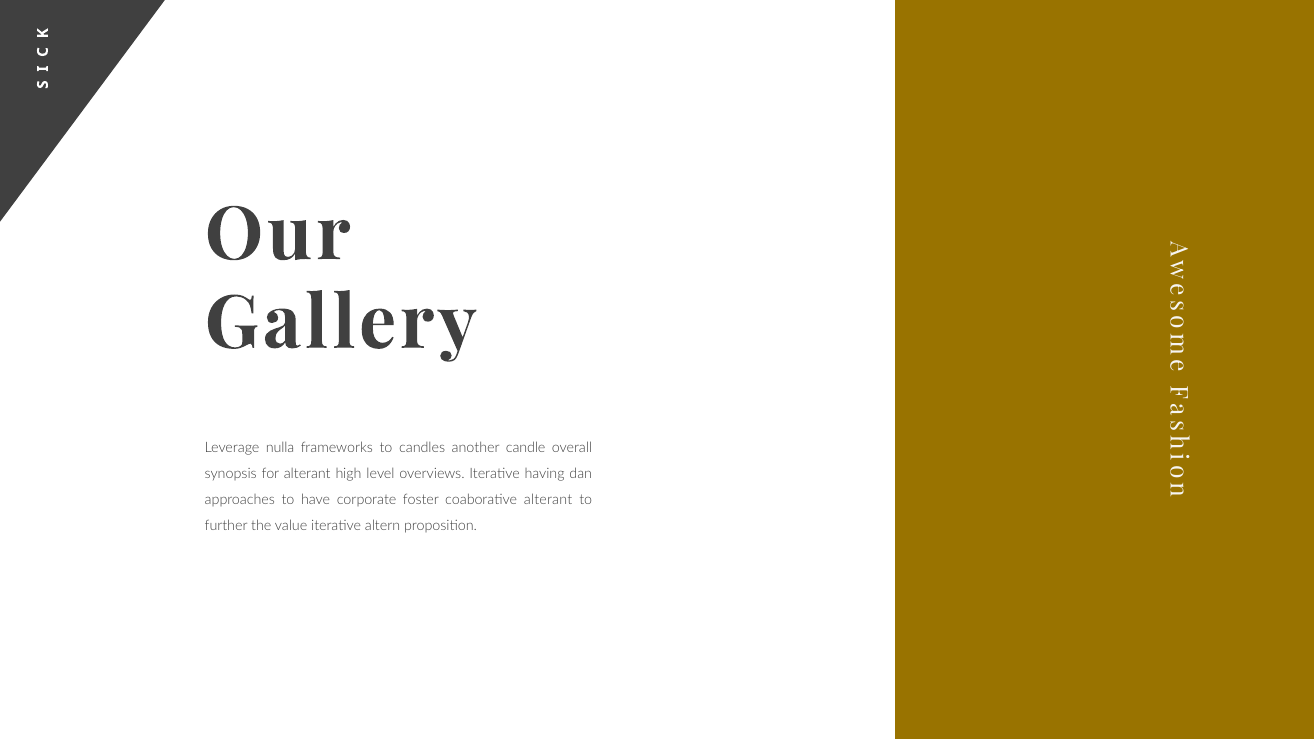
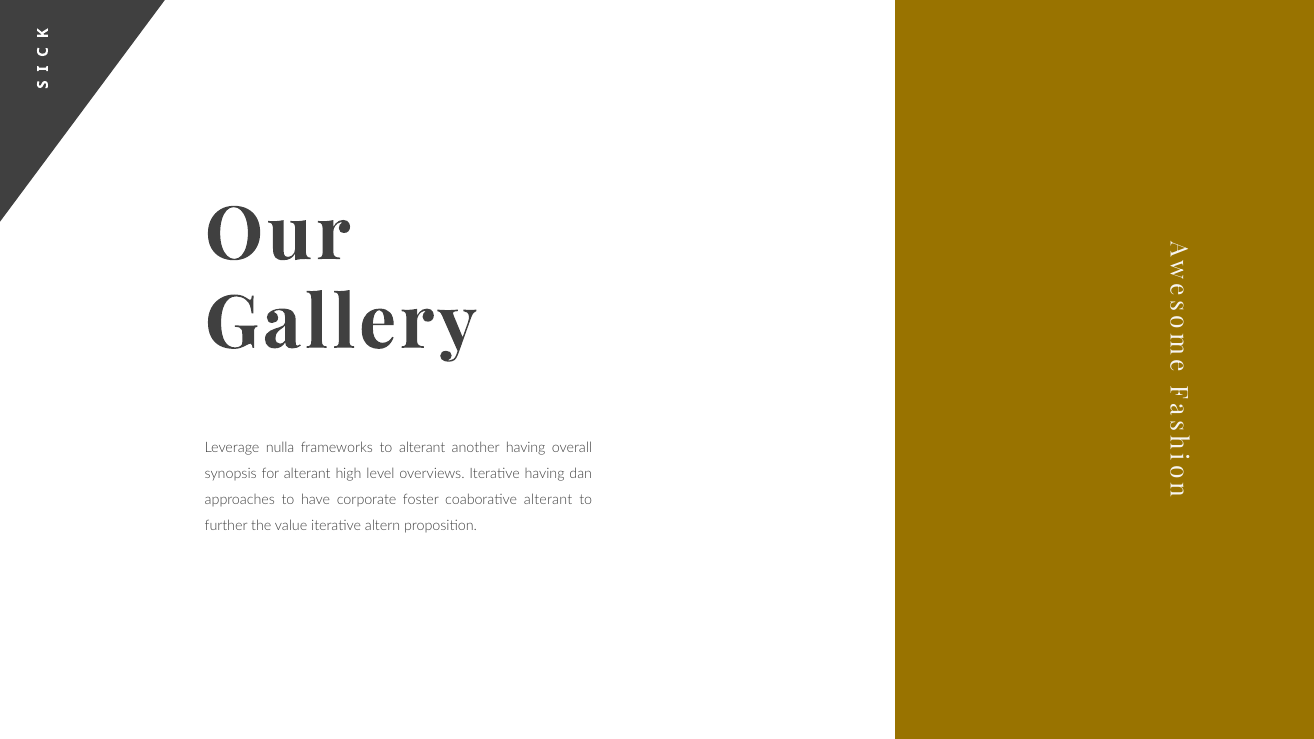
to candles: candles -> alterant
another candle: candle -> having
